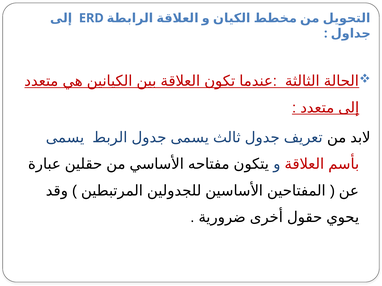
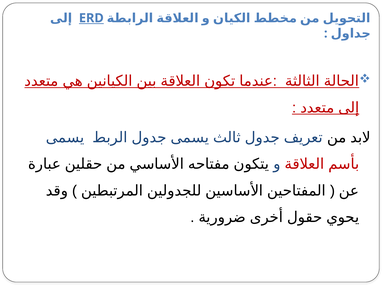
ERD underline: none -> present
